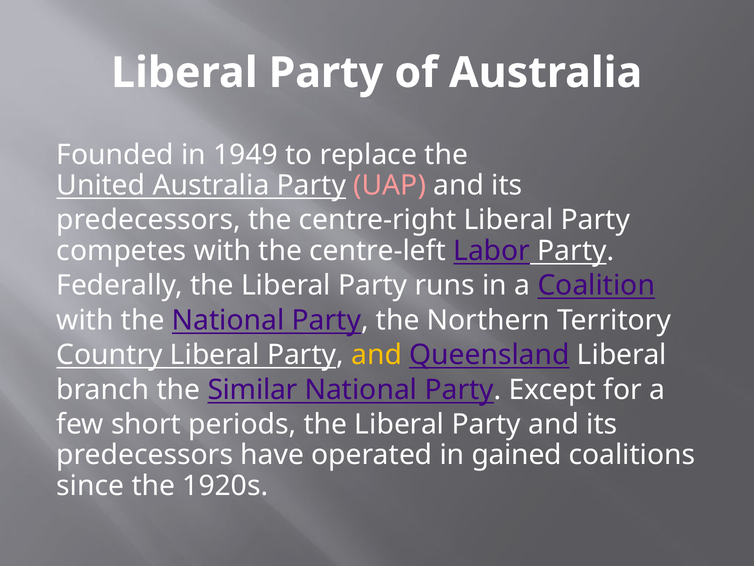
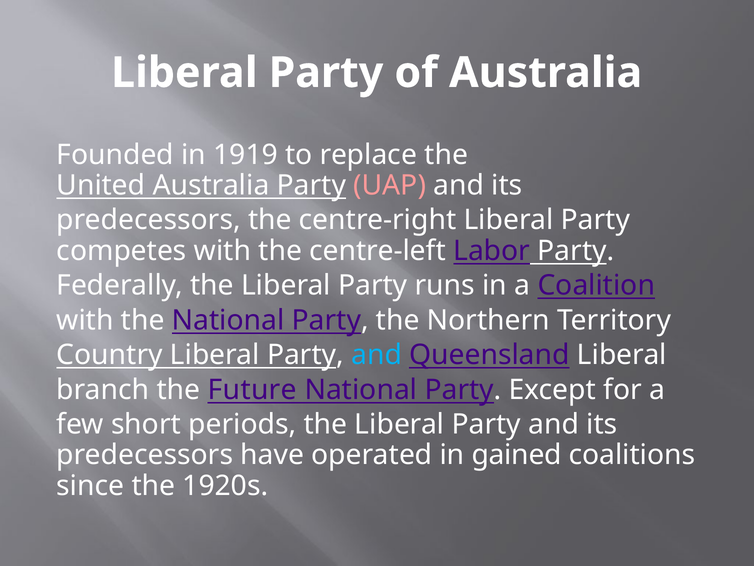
1949: 1949 -> 1919
and at (377, 355) colour: yellow -> light blue
Similar: Similar -> Future
